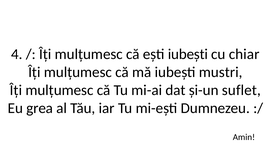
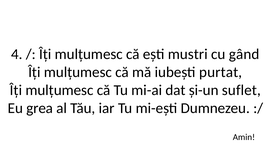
ești iubești: iubești -> mustri
chiar: chiar -> gând
mustri: mustri -> purtat
